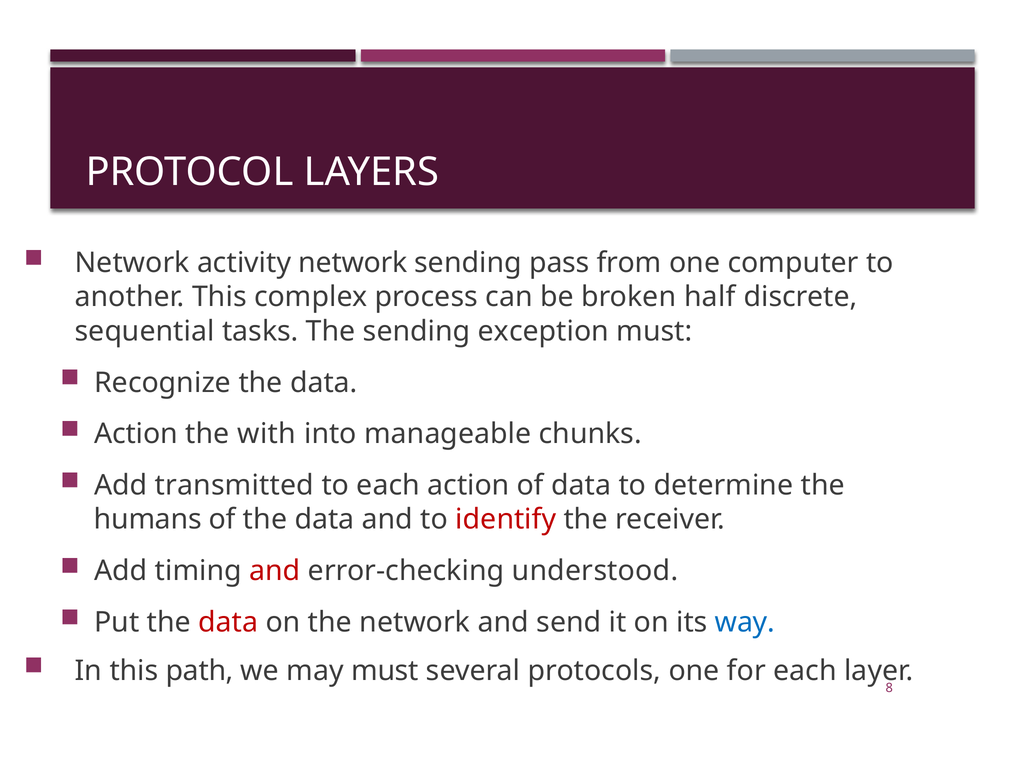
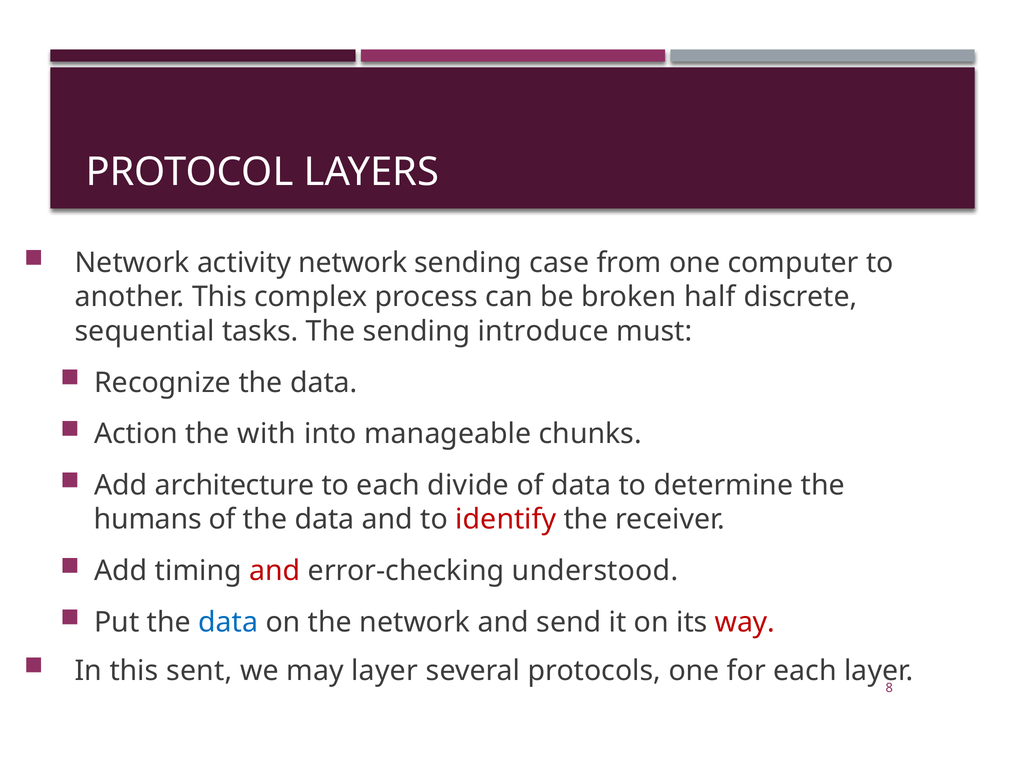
pass: pass -> case
exception: exception -> introduce
transmitted: transmitted -> architecture
each action: action -> divide
data at (228, 623) colour: red -> blue
way colour: blue -> red
path: path -> sent
may must: must -> layer
